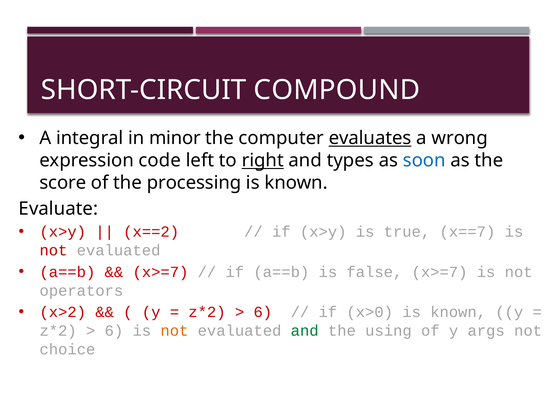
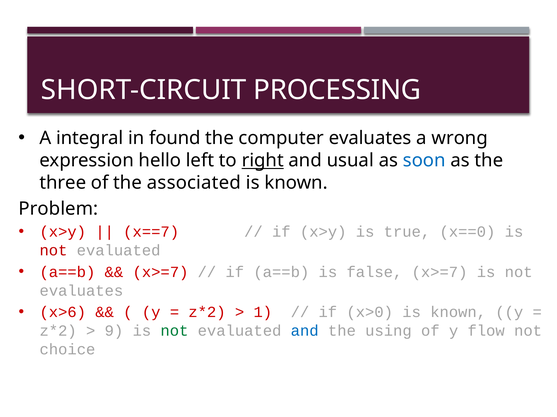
COMPOUND: COMPOUND -> PROCESSING
minor: minor -> found
evaluates at (370, 138) underline: present -> none
code: code -> hello
types: types -> usual
score: score -> three
processing: processing -> associated
Evaluate: Evaluate -> Problem
x==2: x==2 -> x==7
x==7: x==7 -> x==0
operators at (81, 291): operators -> evaluates
x>2: x>2 -> x>6
6 at (263, 313): 6 -> 1
6 at (114, 331): 6 -> 9
not at (174, 331) colour: orange -> green
and at (305, 331) colour: green -> blue
args: args -> flow
